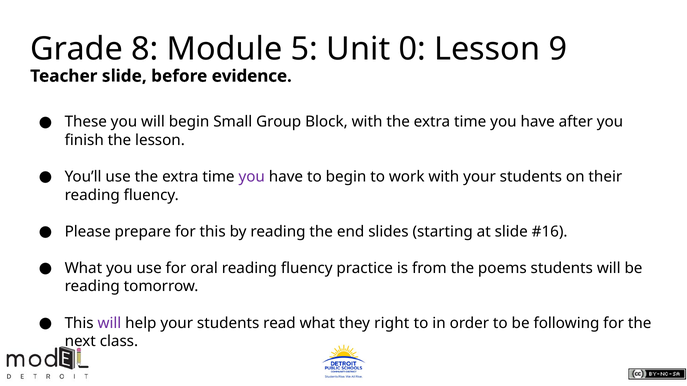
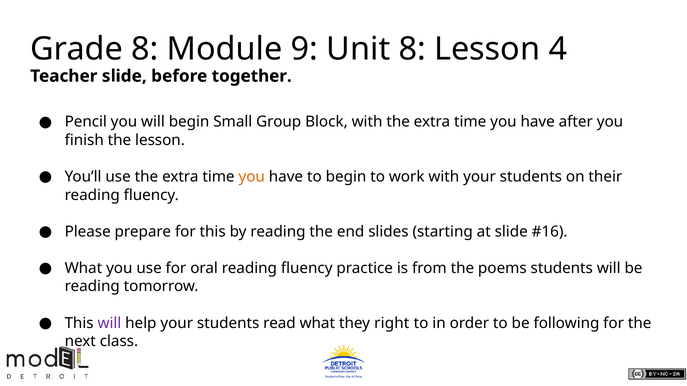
5: 5 -> 9
Unit 0: 0 -> 8
9: 9 -> 4
evidence: evidence -> together
These: These -> Pencil
you at (252, 177) colour: purple -> orange
